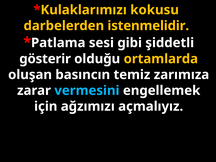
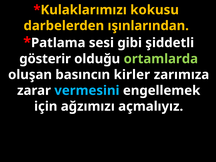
istenmelidir: istenmelidir -> ışınlarından
ortamlarda colour: yellow -> light green
temiz: temiz -> kirler
